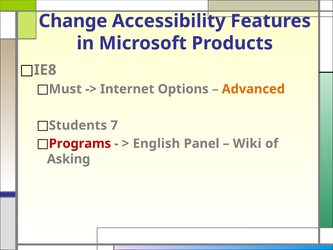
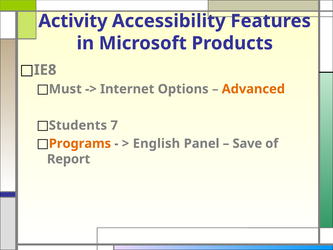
Change: Change -> Activity
Programs colour: red -> orange
Wiki: Wiki -> Save
Asking: Asking -> Report
